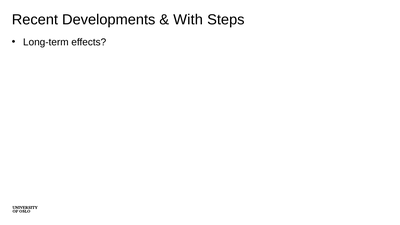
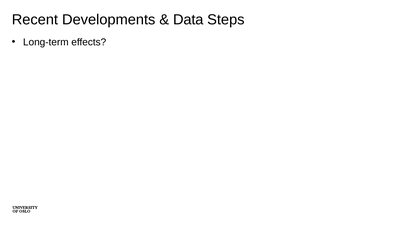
With: With -> Data
